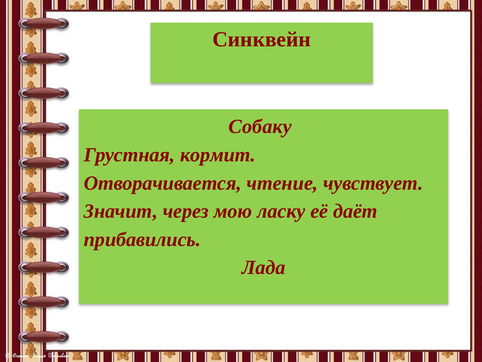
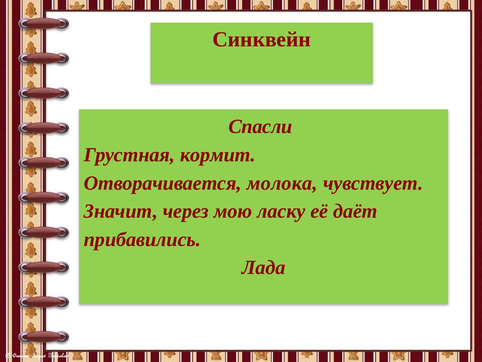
Собаку: Собаку -> Спасли
чтение: чтение -> молока
